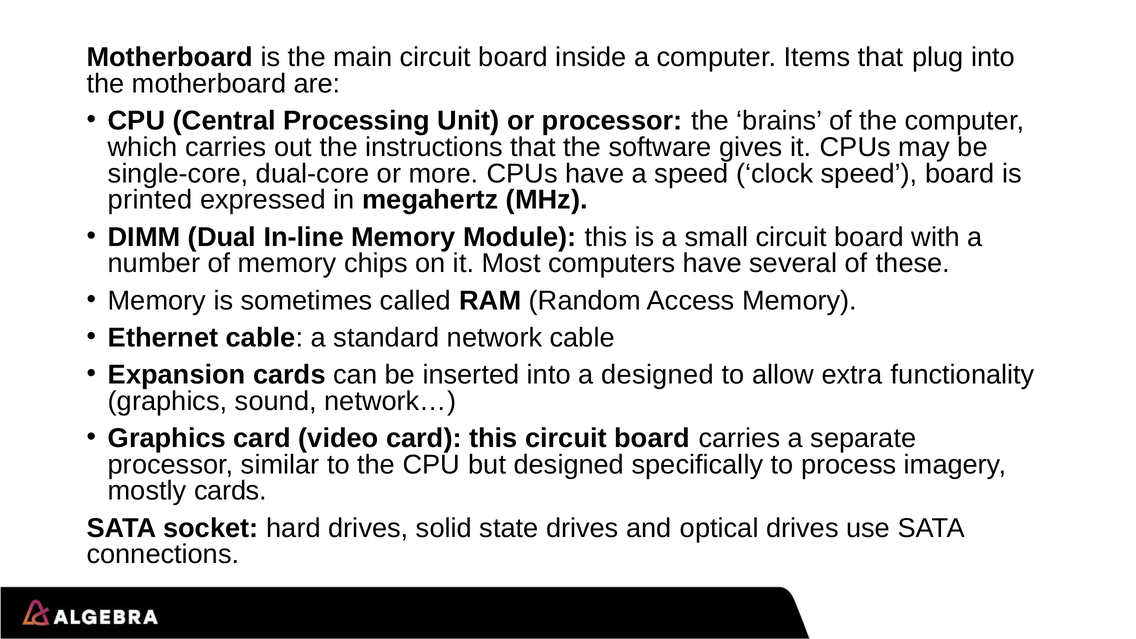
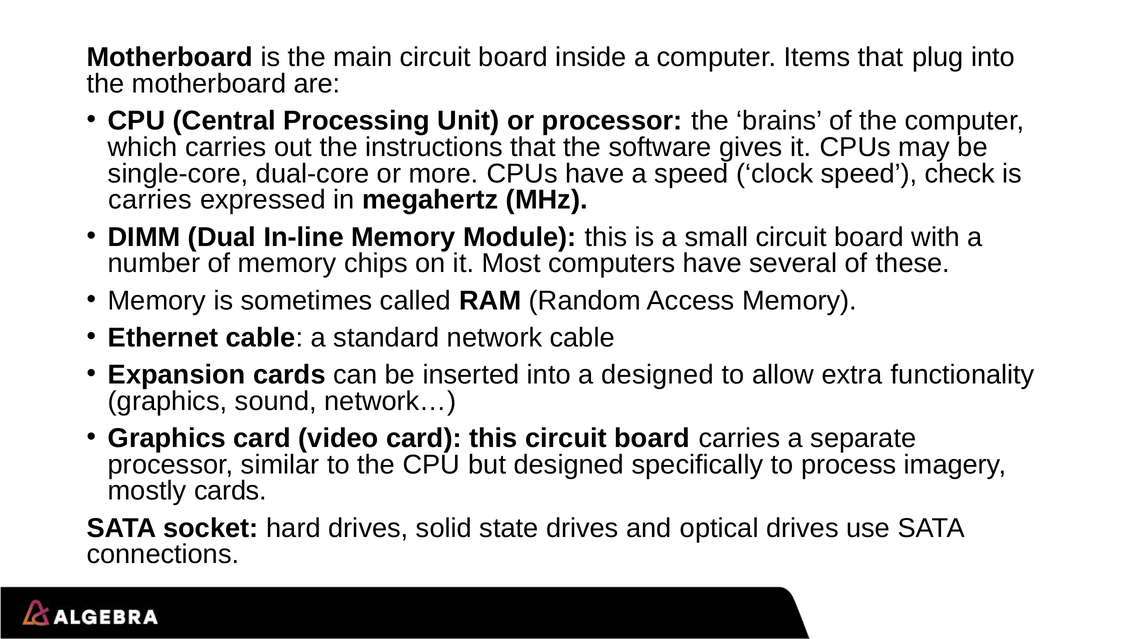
speed board: board -> check
printed at (150, 200): printed -> carries
